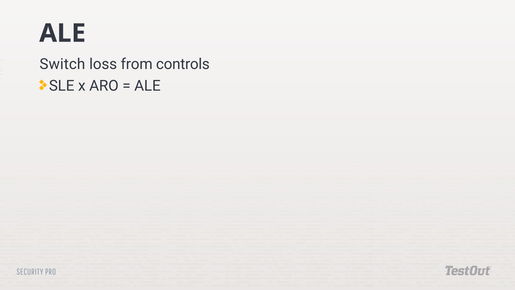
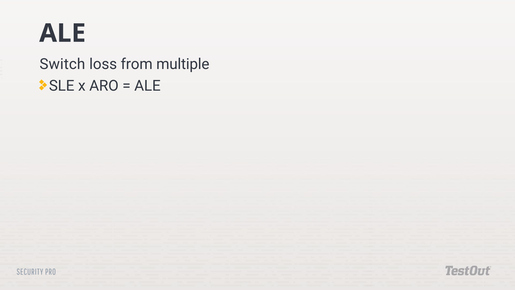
controls: controls -> multiple
